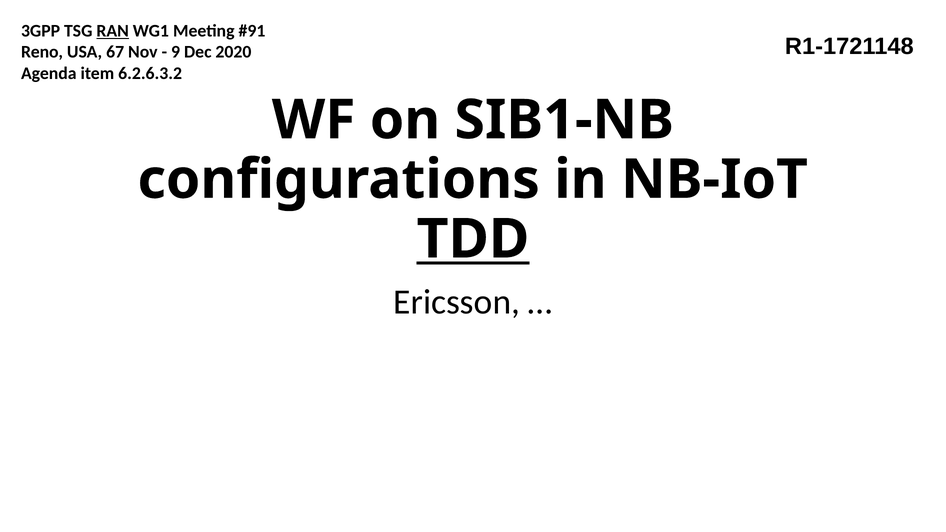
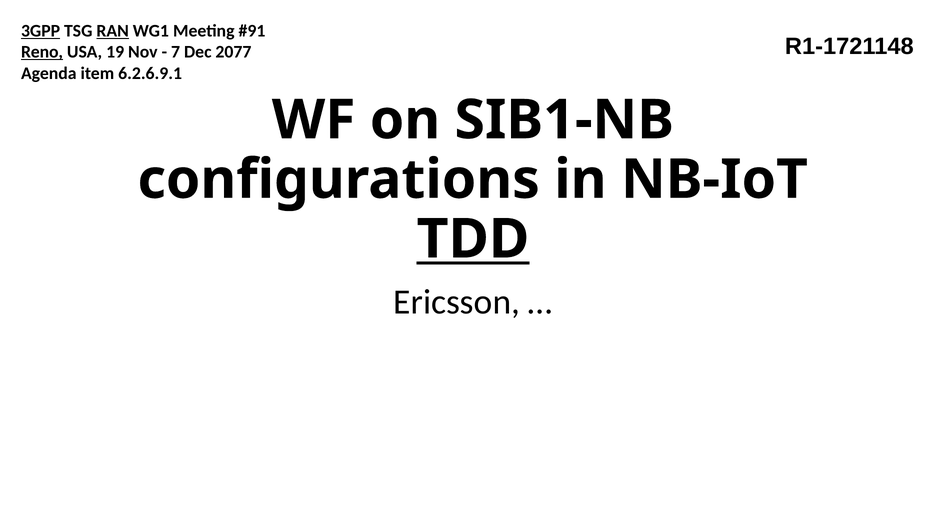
3GPP underline: none -> present
Reno underline: none -> present
67: 67 -> 19
9: 9 -> 7
2020: 2020 -> 2077
6.2.6.3.2: 6.2.6.3.2 -> 6.2.6.9.1
